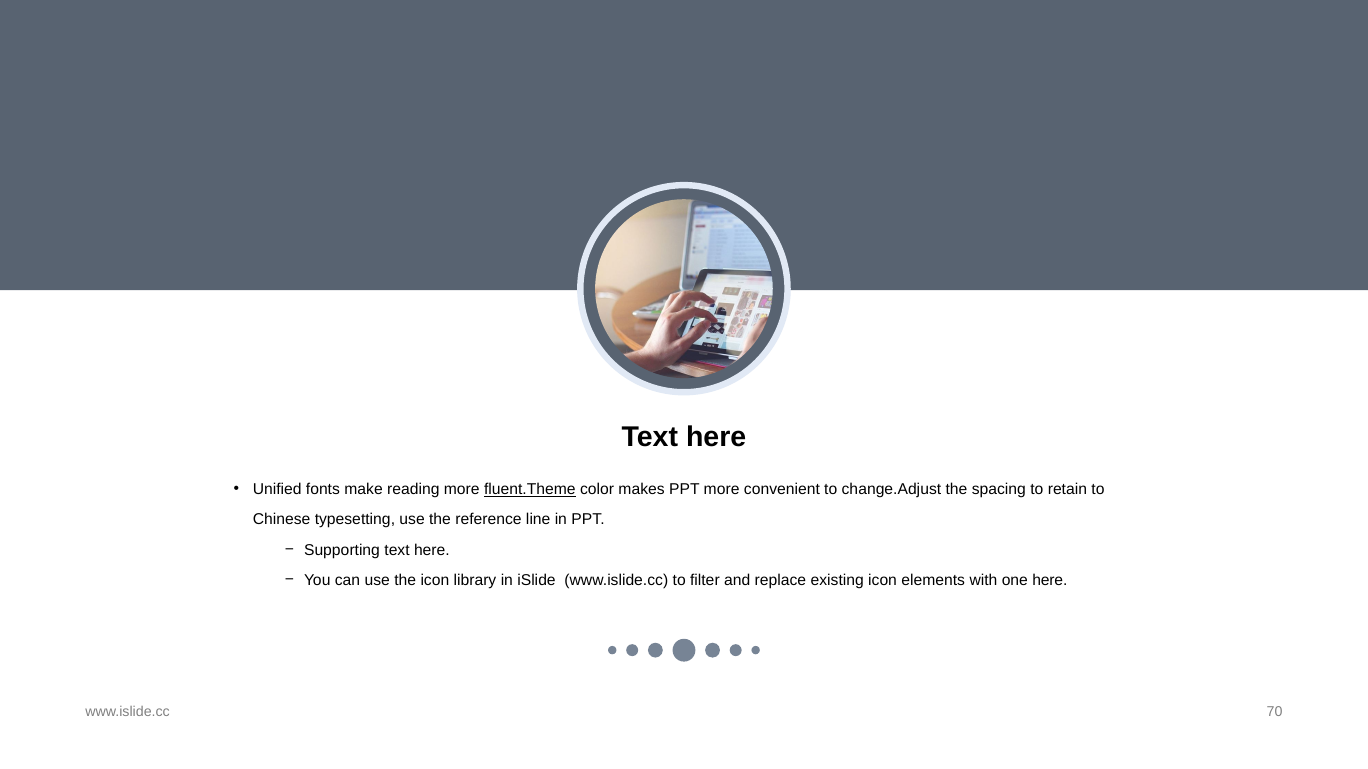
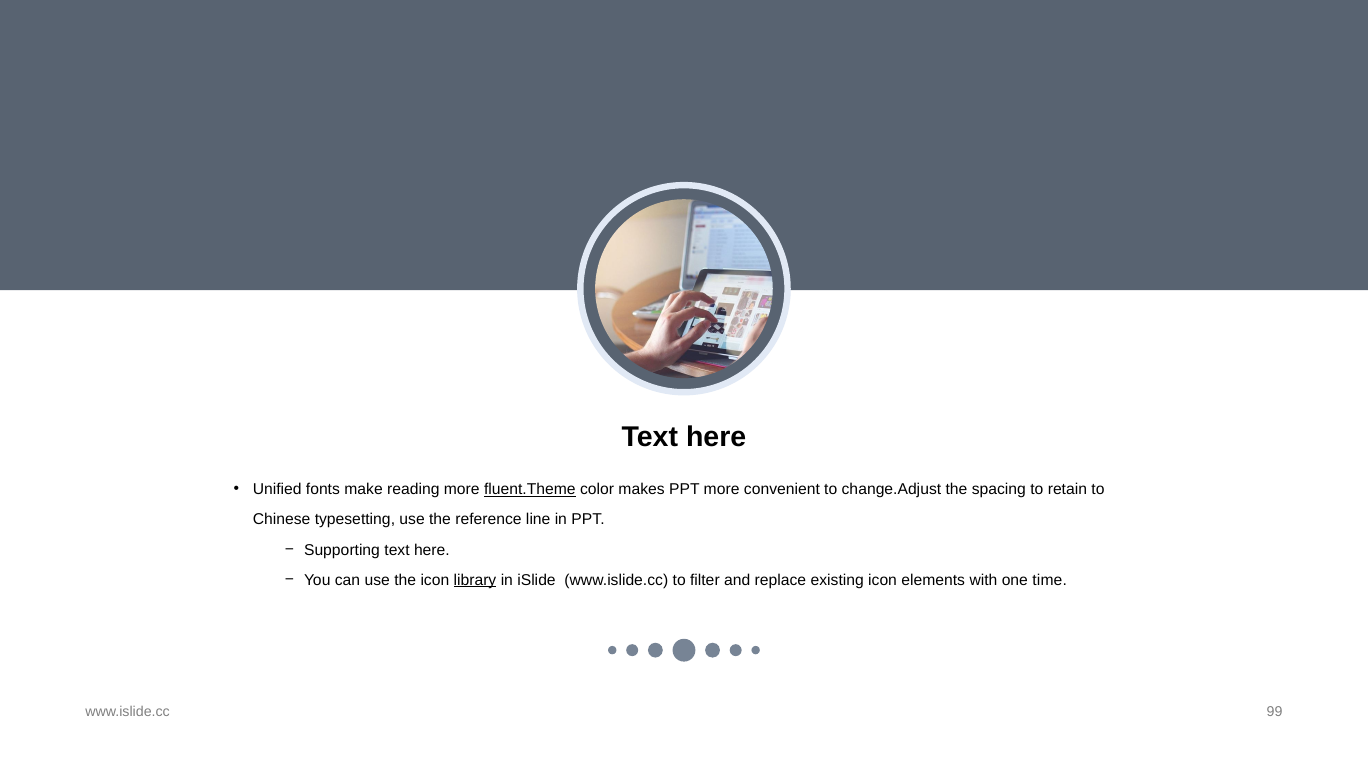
library underline: none -> present
one here: here -> time
70: 70 -> 99
